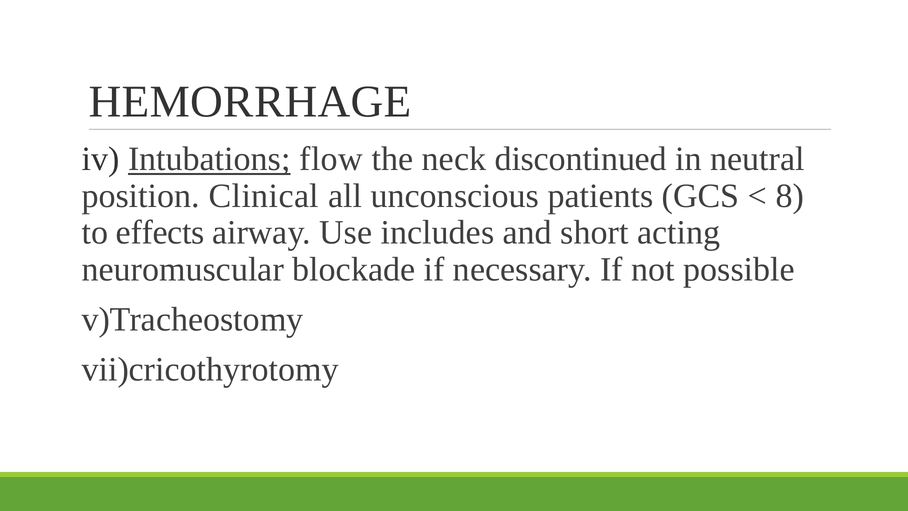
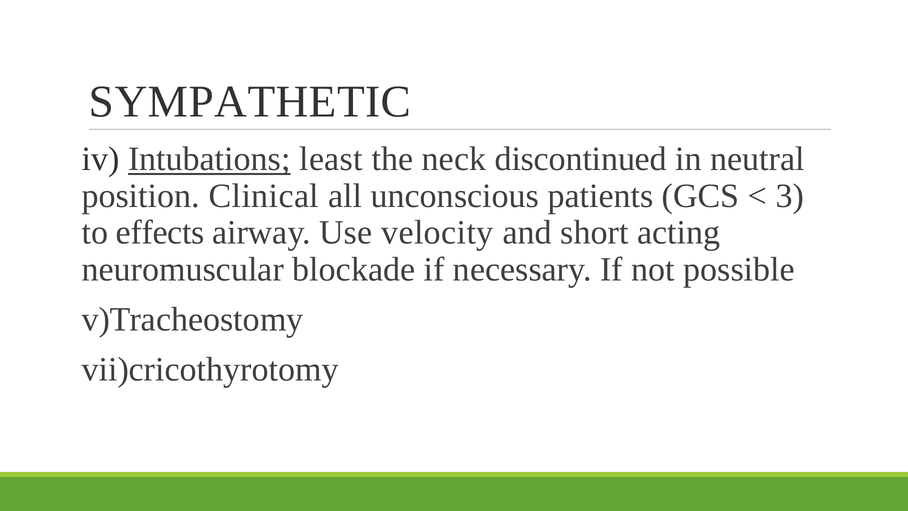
HEMORRHAGE: HEMORRHAGE -> SYMPATHETIC
flow: flow -> least
8: 8 -> 3
includes: includes -> velocity
